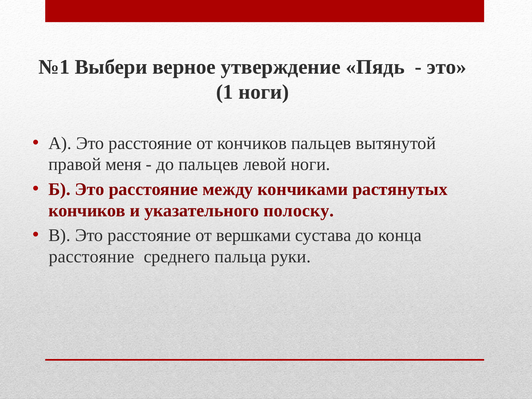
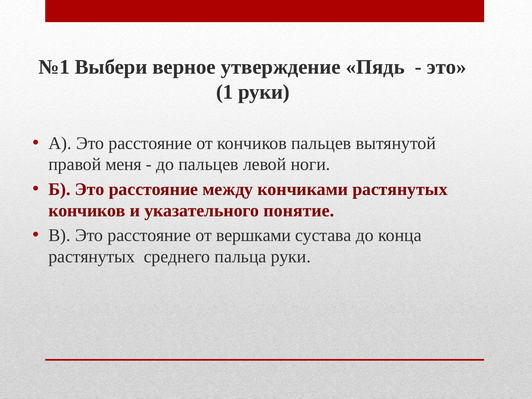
1 ноги: ноги -> руки
полоску: полоску -> понятие
расстояние at (92, 257): расстояние -> растянутых
